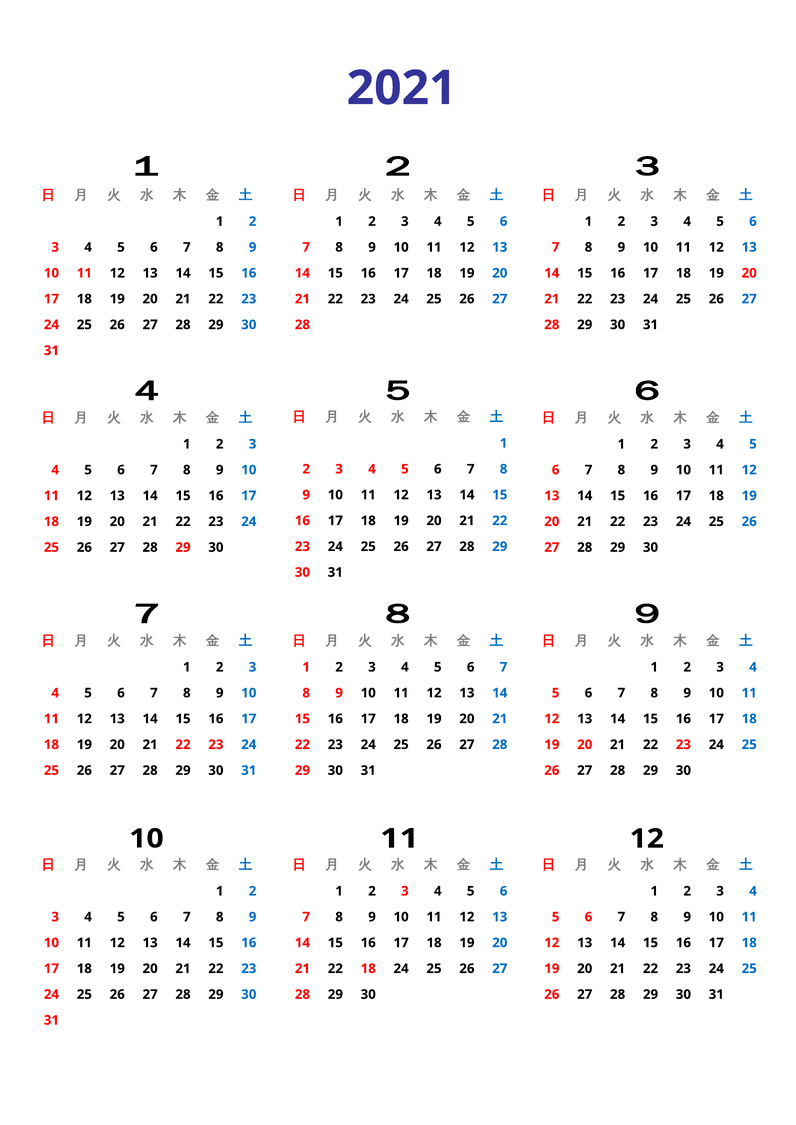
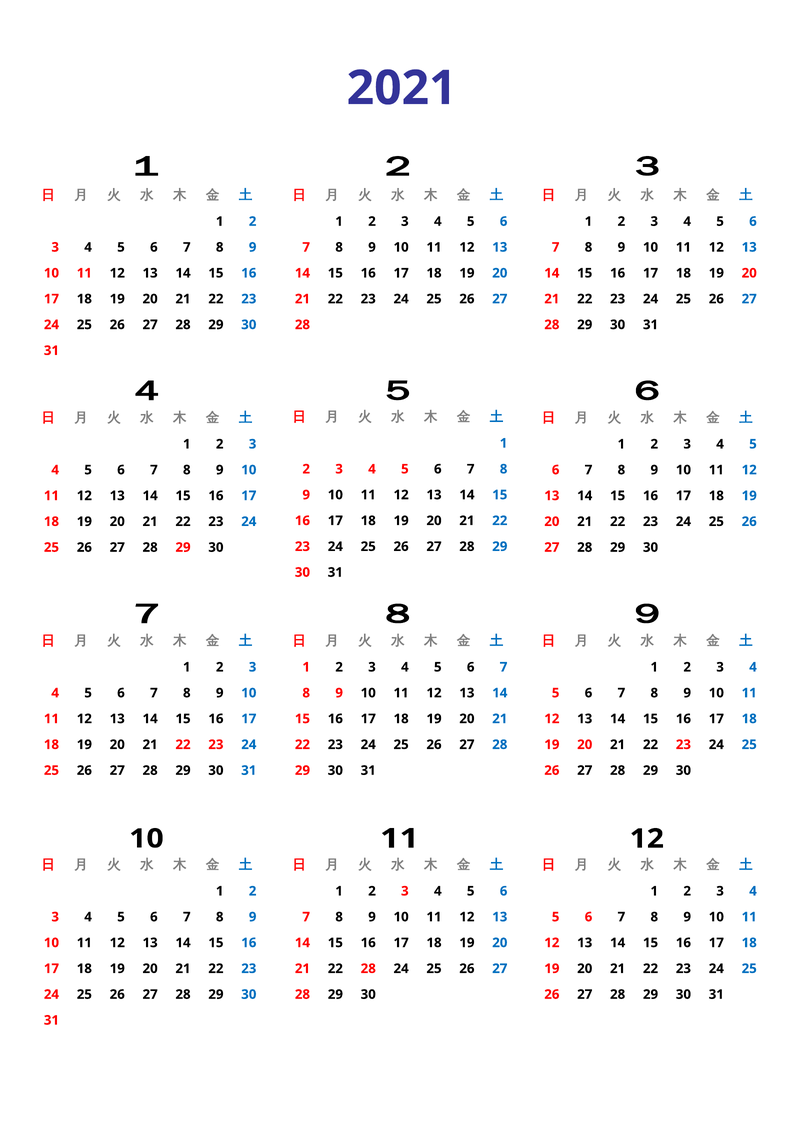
22 18: 18 -> 28
